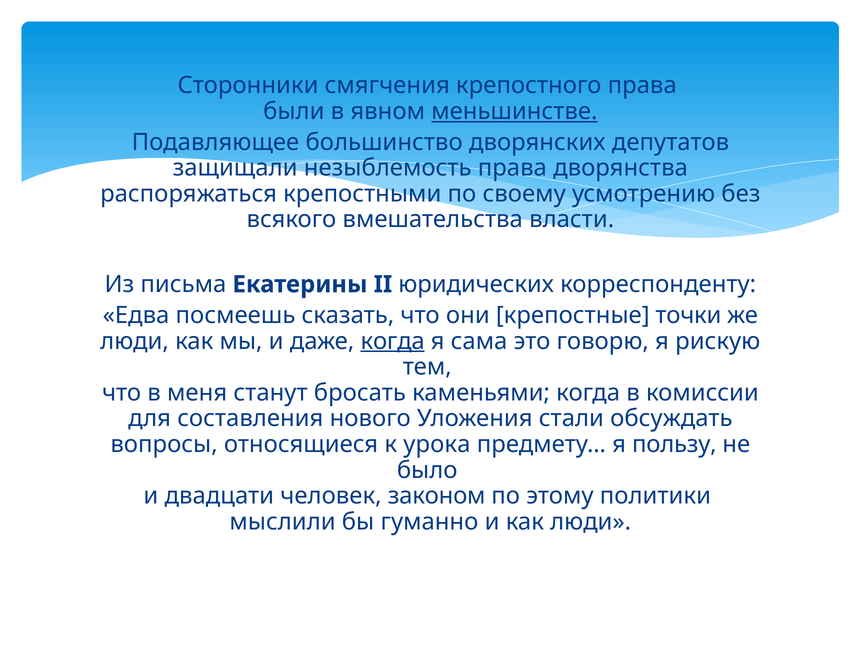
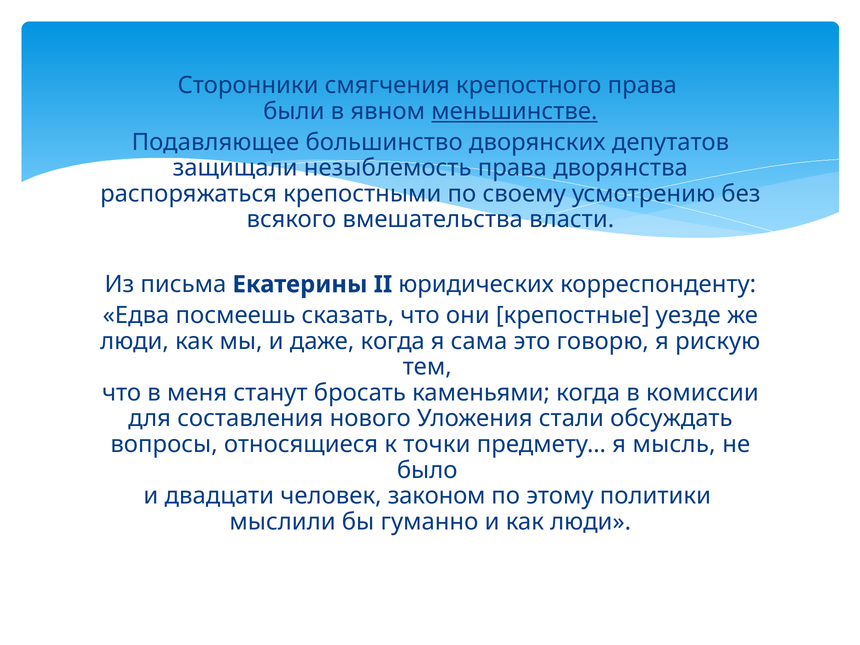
точки: точки -> уезде
когда at (393, 341) underline: present -> none
урока: урока -> точки
пользу: пользу -> мысль
